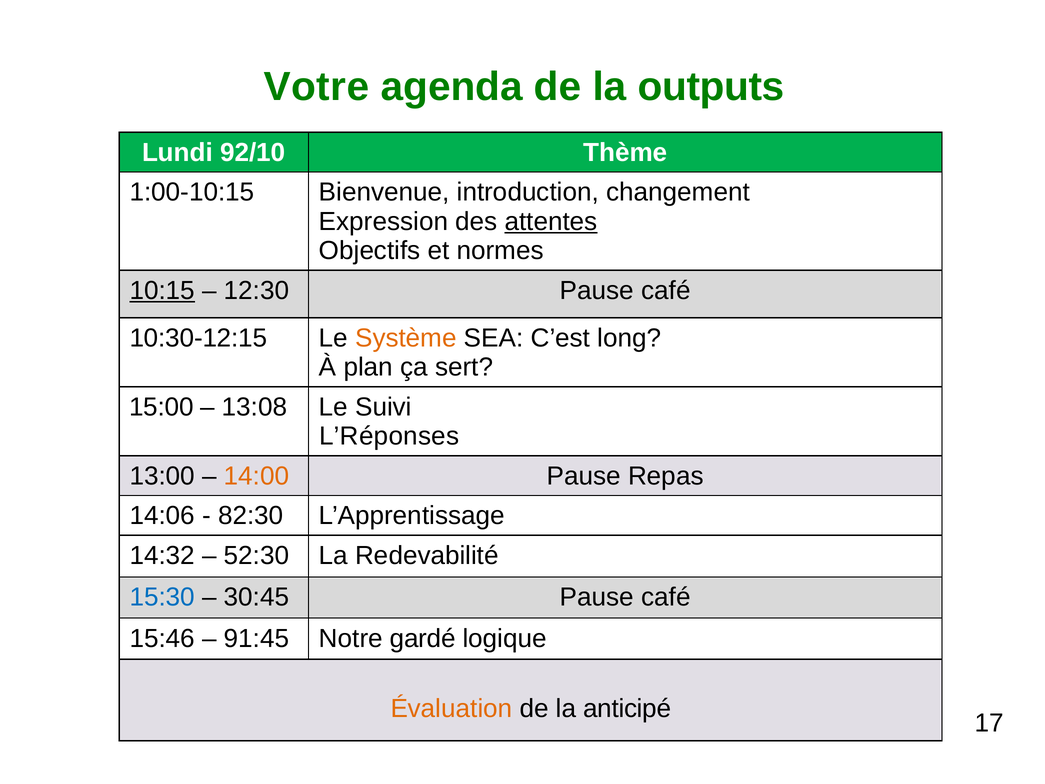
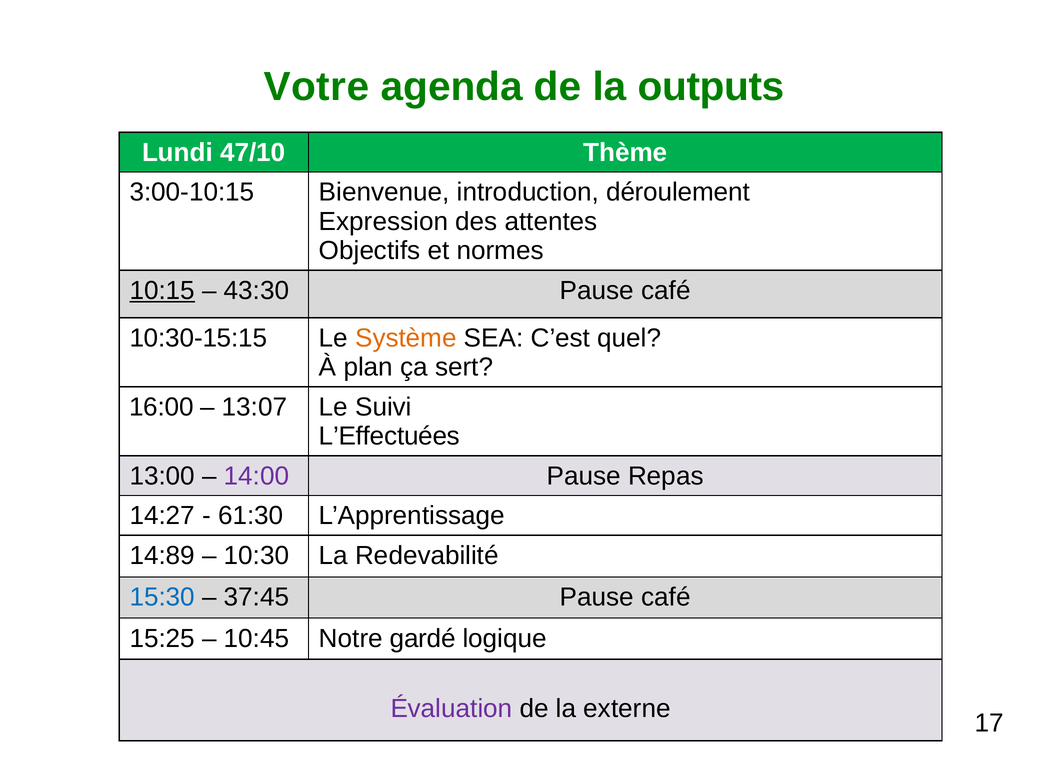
92/10: 92/10 -> 47/10
1:00-10:15: 1:00-10:15 -> 3:00-10:15
changement: changement -> déroulement
attentes underline: present -> none
12:30: 12:30 -> 43:30
10:30-12:15: 10:30-12:15 -> 10:30-15:15
long: long -> quel
15:00: 15:00 -> 16:00
13:08: 13:08 -> 13:07
L’Réponses: L’Réponses -> L’Effectuées
14:00 colour: orange -> purple
14:06: 14:06 -> 14:27
82:30: 82:30 -> 61:30
14:32: 14:32 -> 14:89
52:30: 52:30 -> 10:30
30:45: 30:45 -> 37:45
15:46: 15:46 -> 15:25
91:45: 91:45 -> 10:45
Évaluation colour: orange -> purple
anticipé: anticipé -> externe
